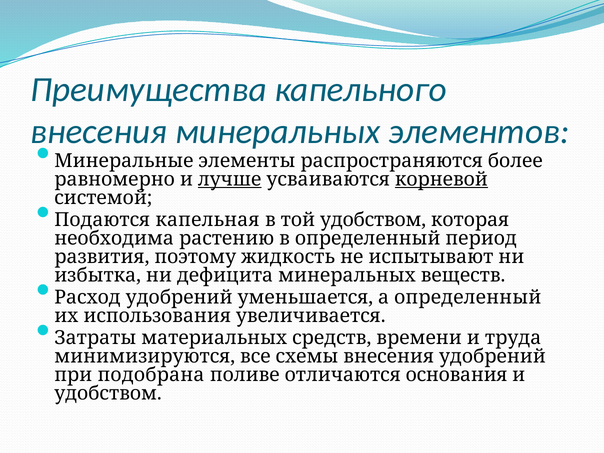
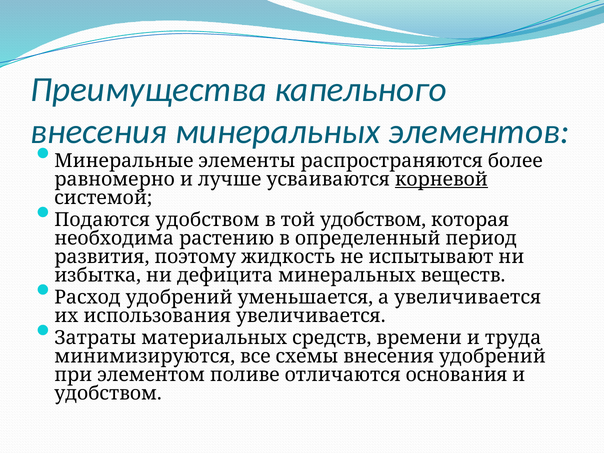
лучше underline: present -> none
Подаются капельная: капельная -> удобством
а определенный: определенный -> увеличивается
подобрана: подобрана -> элементом
